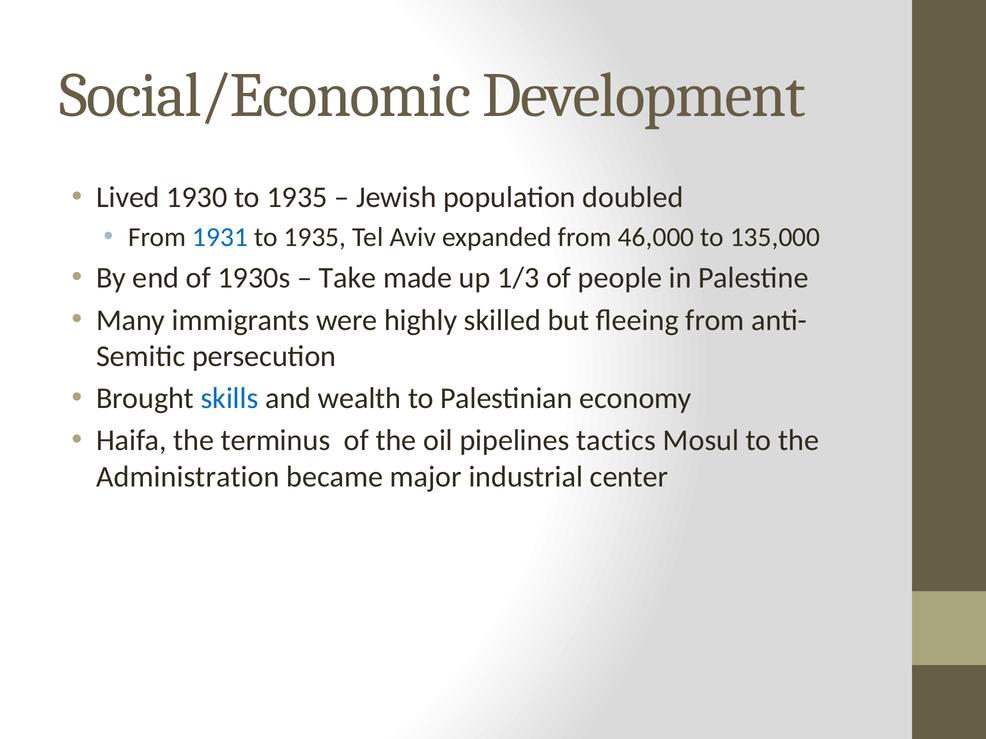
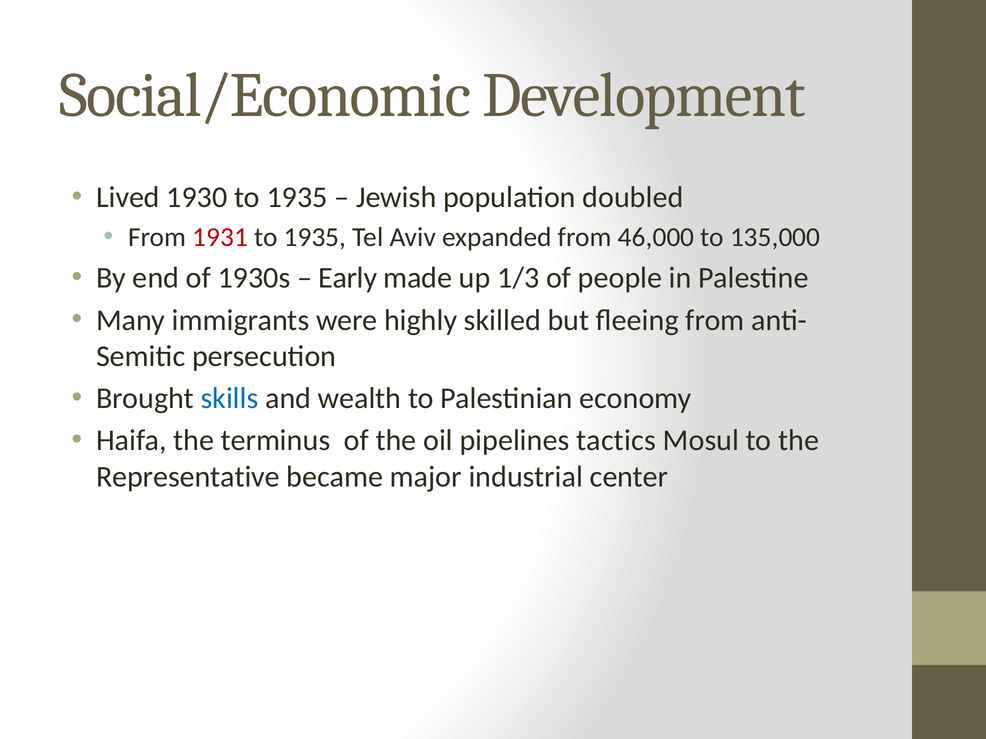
1931 colour: blue -> red
Take: Take -> Early
Administration: Administration -> Representative
